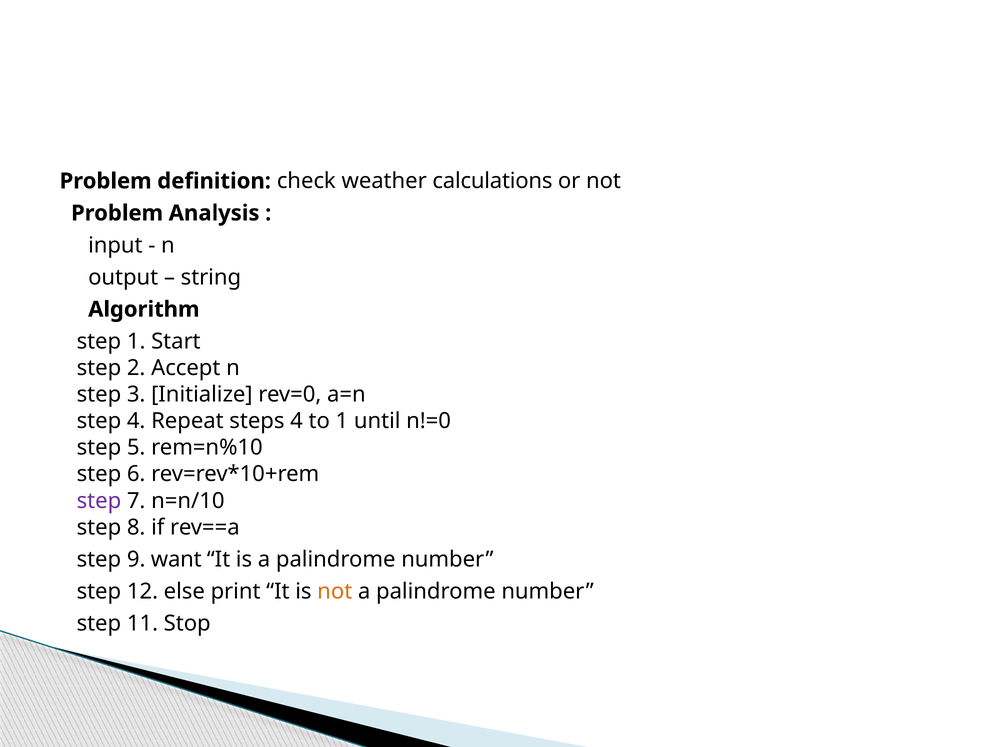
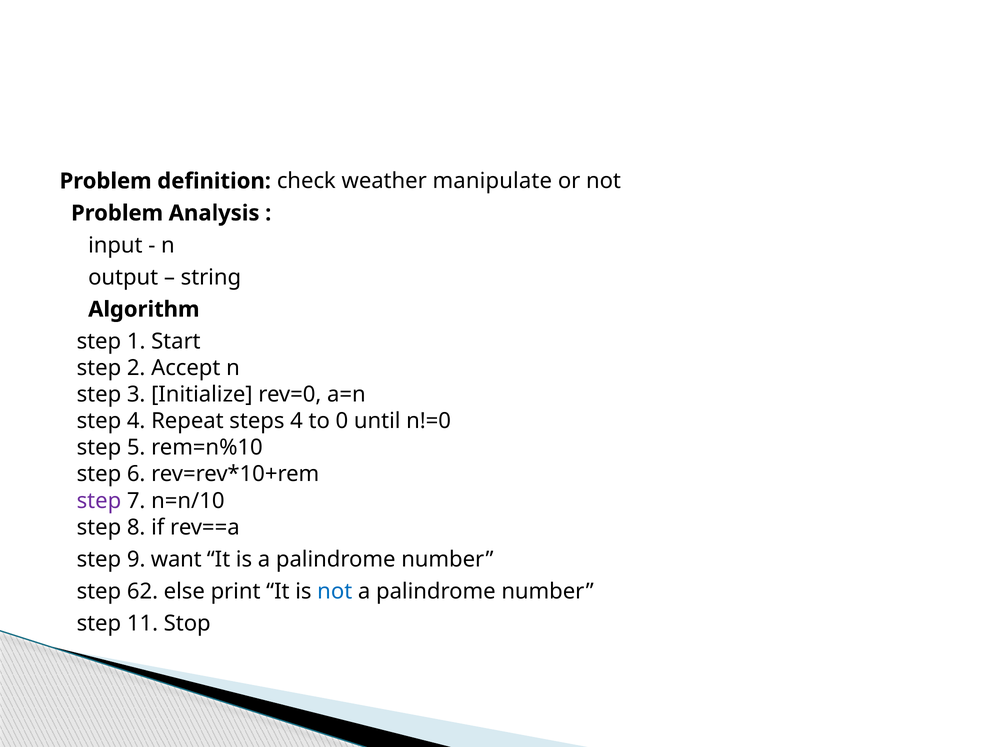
calculations: calculations -> manipulate
to 1: 1 -> 0
12: 12 -> 62
not at (335, 591) colour: orange -> blue
